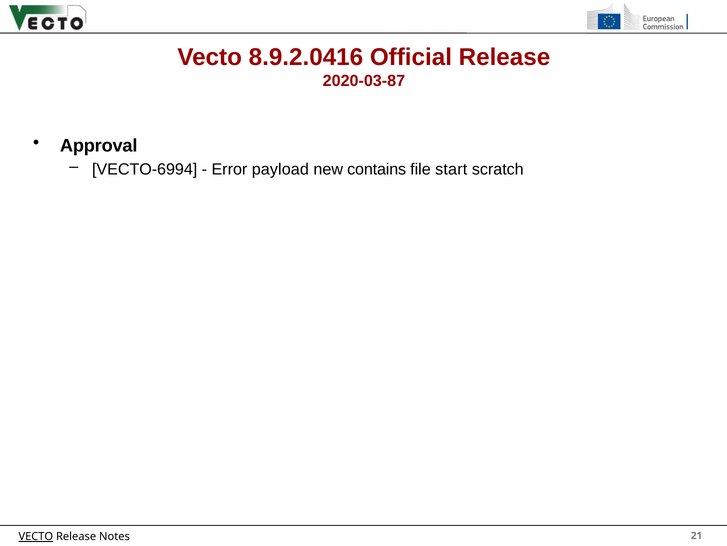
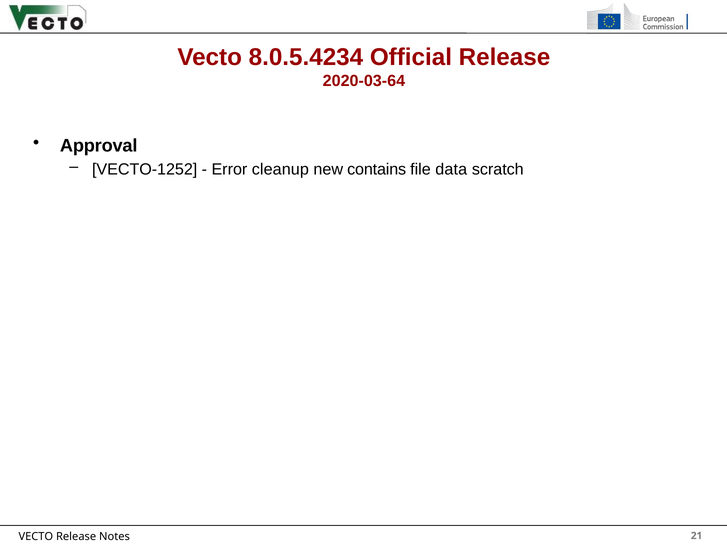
8.9.2.0416: 8.9.2.0416 -> 8.0.5.4234
2020-03-87: 2020-03-87 -> 2020-03-64
VECTO-6994: VECTO-6994 -> VECTO-1252
payload: payload -> cleanup
start: start -> data
VECTO at (36, 536) underline: present -> none
